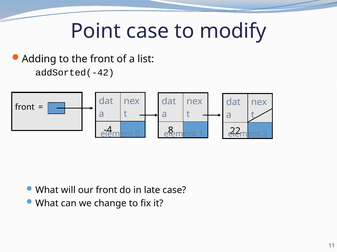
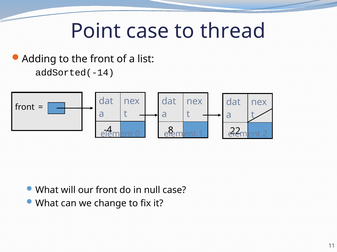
modify: modify -> thread
addSorted(-42: addSorted(-42 -> addSorted(-14
late: late -> null
